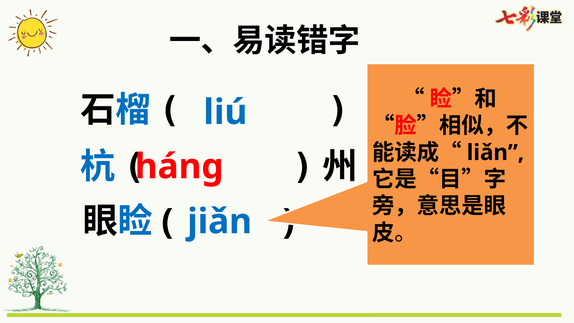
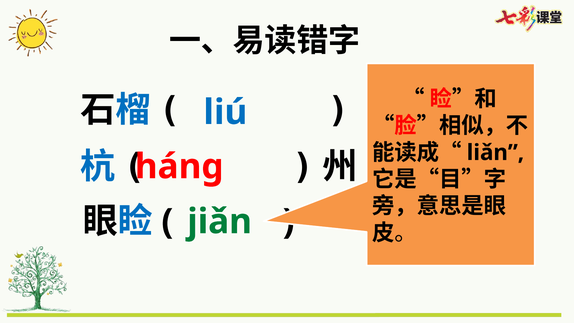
jiǎn colour: blue -> green
